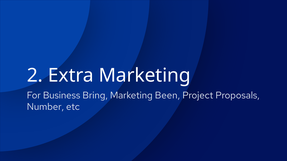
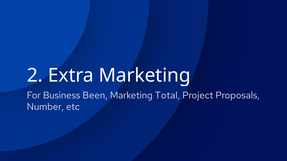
Bring: Bring -> Been
Been: Been -> Total
